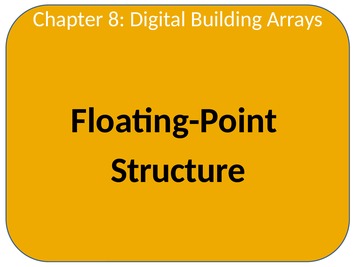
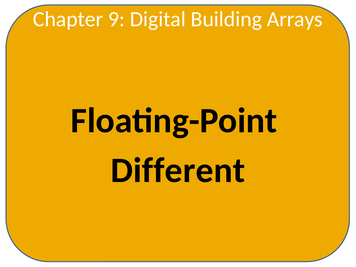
8: 8 -> 9
Structure: Structure -> Different
